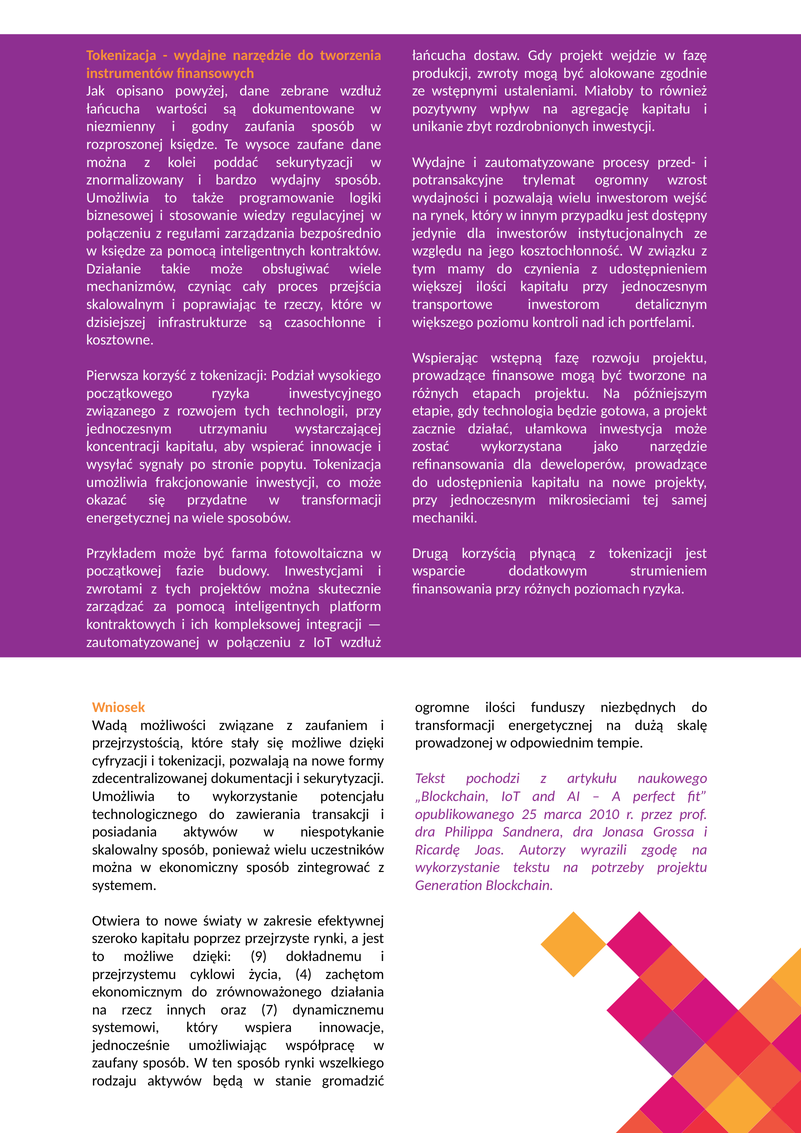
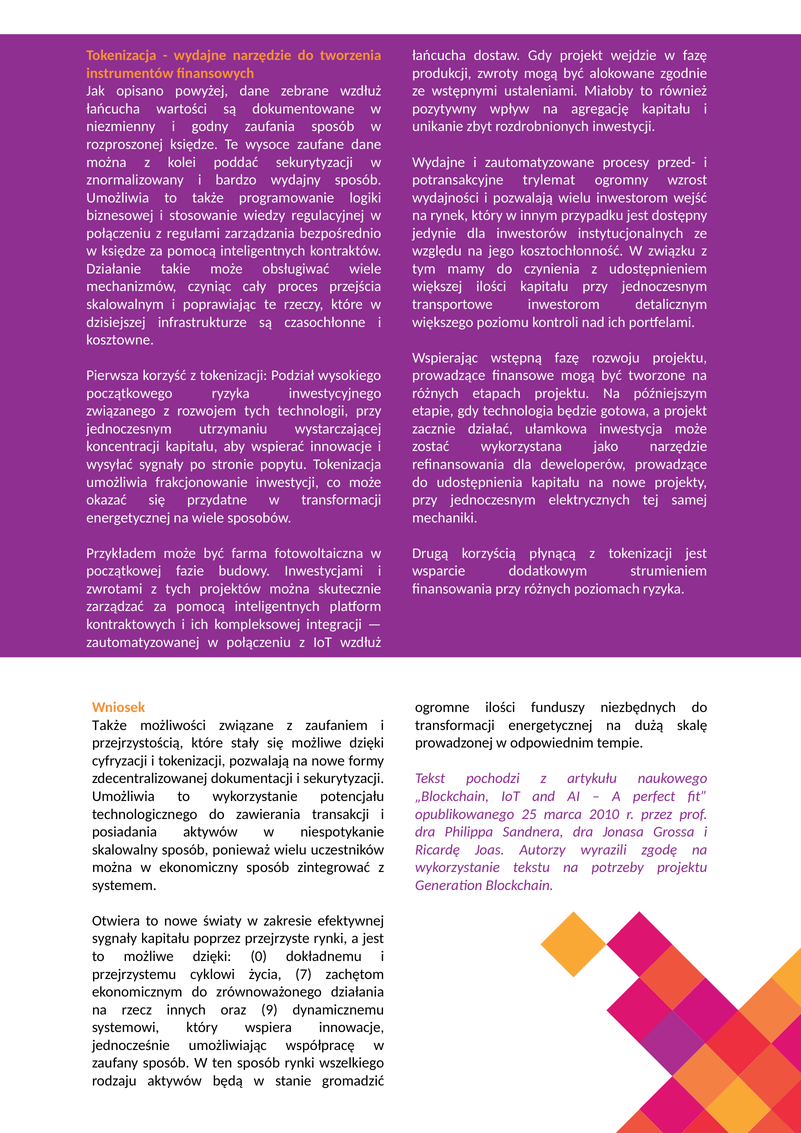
mikrosieciami: mikrosieciami -> elektrycznych
Wadą at (110, 725): Wadą -> Także
szeroko at (115, 938): szeroko -> sygnały
9: 9 -> 0
4: 4 -> 7
7: 7 -> 9
